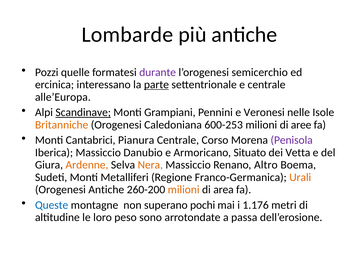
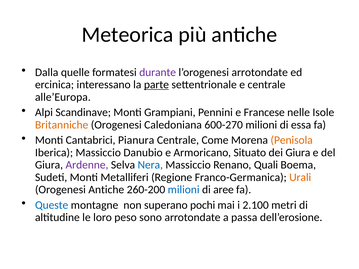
Lombarde: Lombarde -> Meteorica
Pozzi: Pozzi -> Dalla
l’orogenesi semicerchio: semicerchio -> arrotondate
Scandinave underline: present -> none
Veronesi: Veronesi -> Francese
600-253: 600-253 -> 600-270
aree: aree -> essa
Corso: Corso -> Come
Penisola colour: purple -> orange
dei Vetta: Vetta -> Giura
Ardenne colour: orange -> purple
Nera colour: orange -> blue
Altro: Altro -> Quali
milioni at (184, 190) colour: orange -> blue
area: area -> aree
1.176: 1.176 -> 2.100
